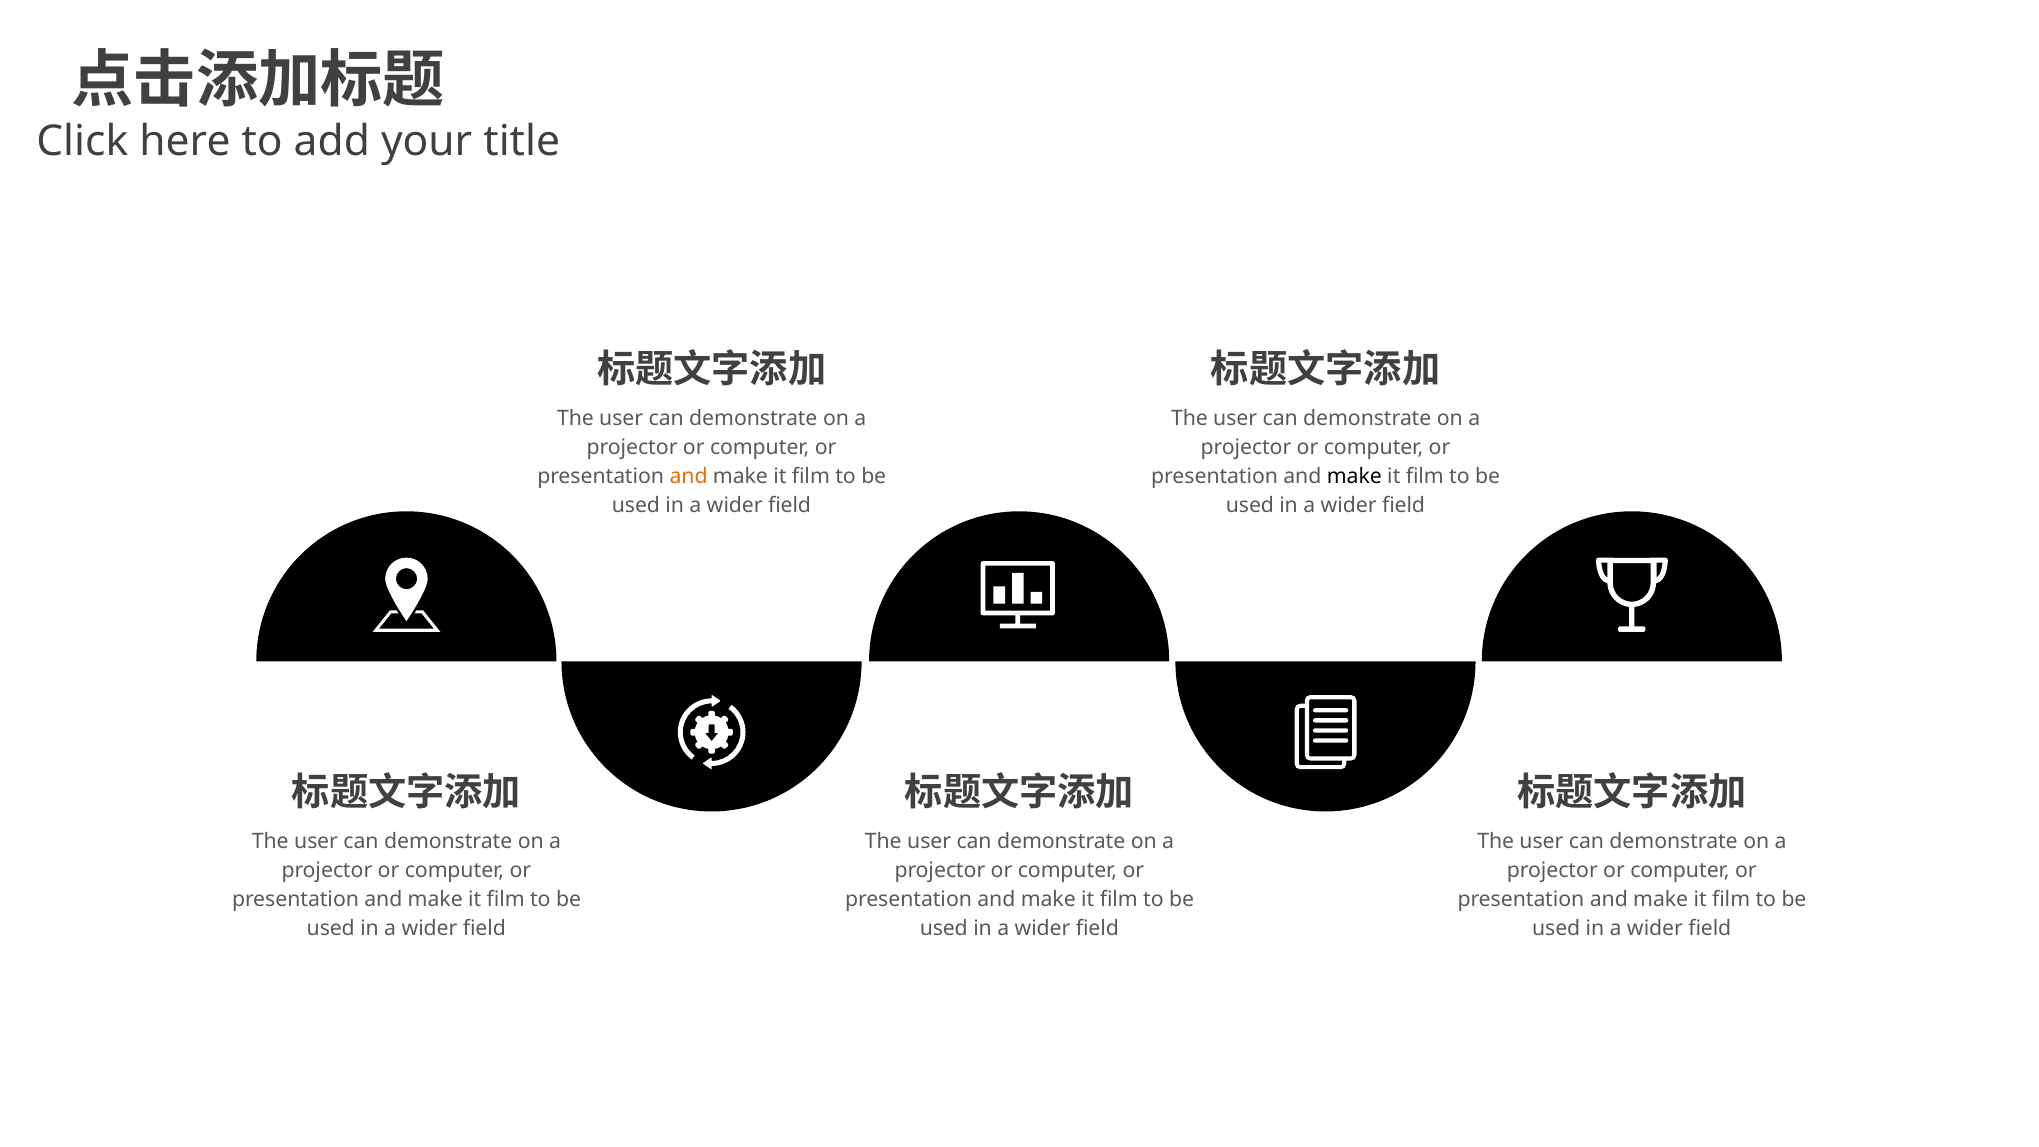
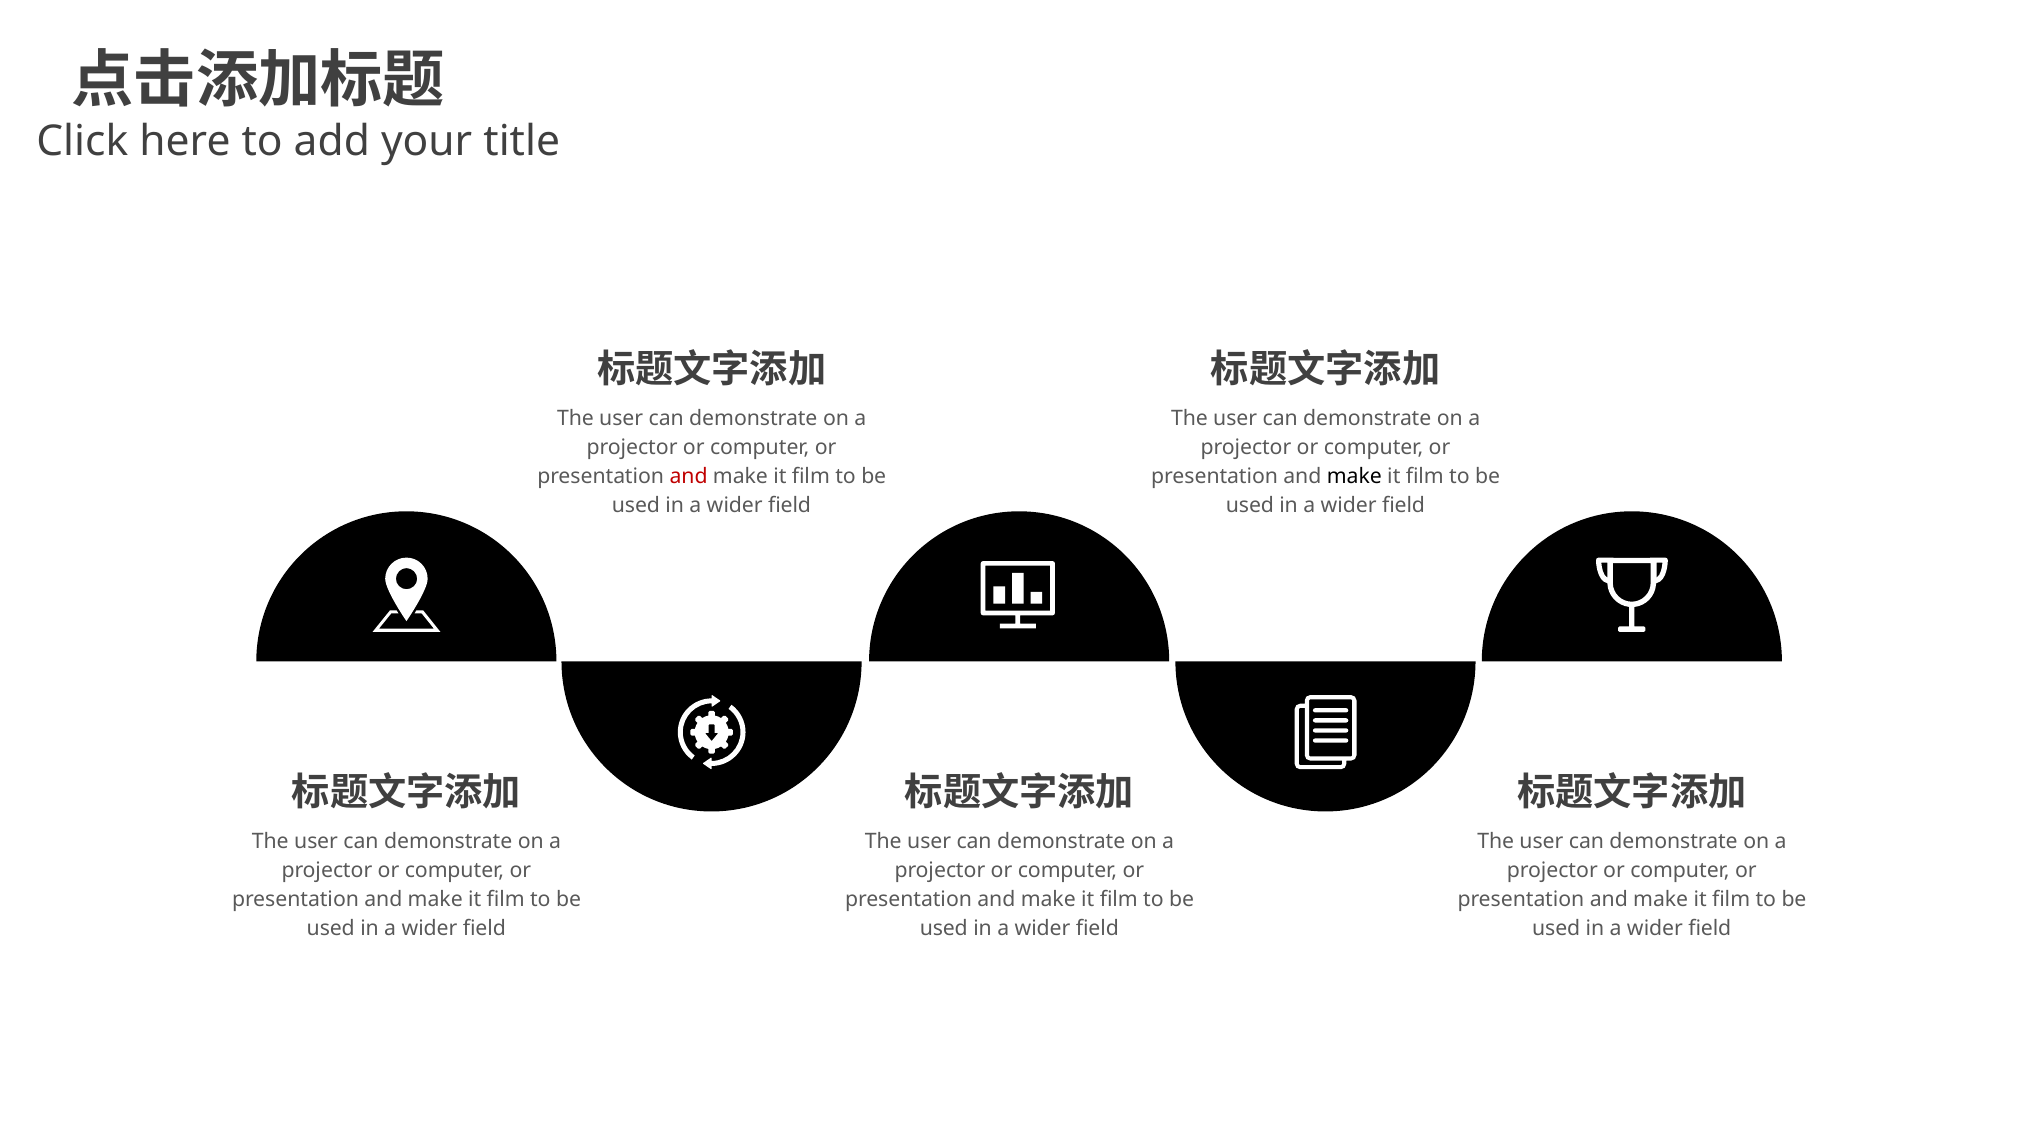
and at (689, 477) colour: orange -> red
